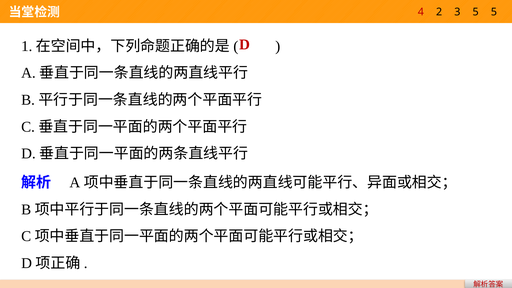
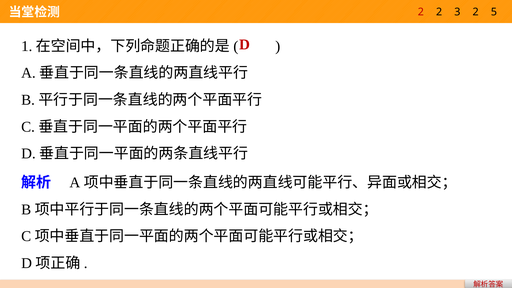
4 at (421, 12): 4 -> 2
3 5: 5 -> 2
